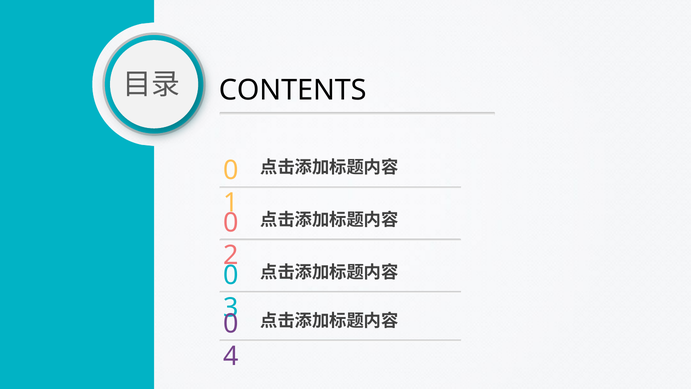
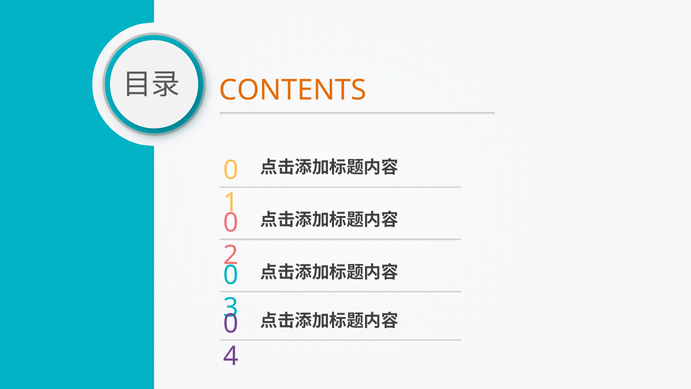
CONTENTS colour: black -> orange
